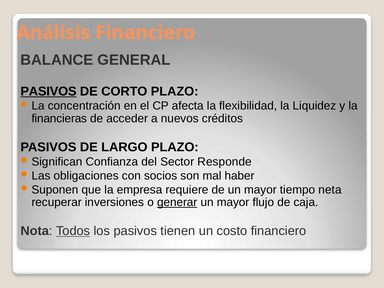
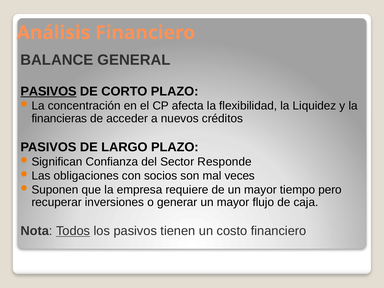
haber: haber -> veces
neta: neta -> pero
generar underline: present -> none
